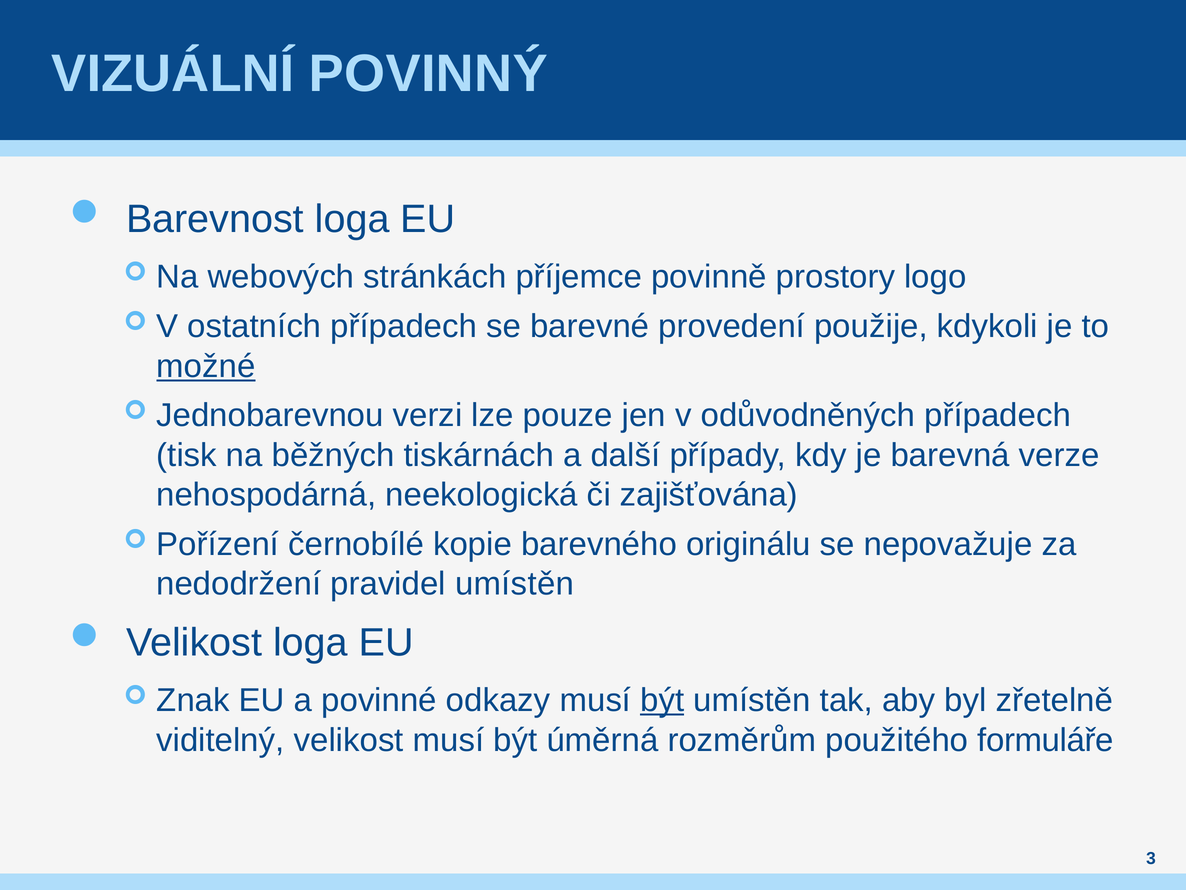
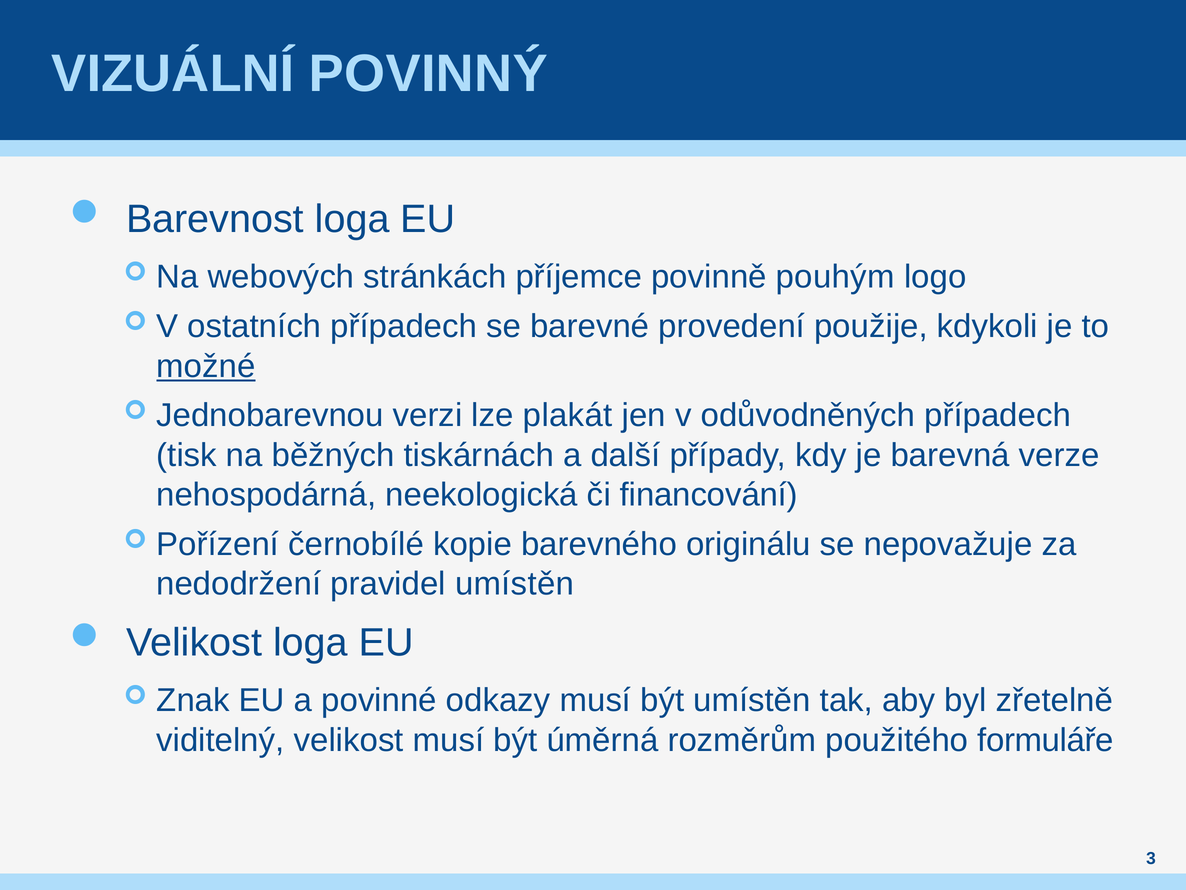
prostory: prostory -> pouhým
pouze: pouze -> plakát
zajišťována: zajišťována -> financování
být at (662, 700) underline: present -> none
